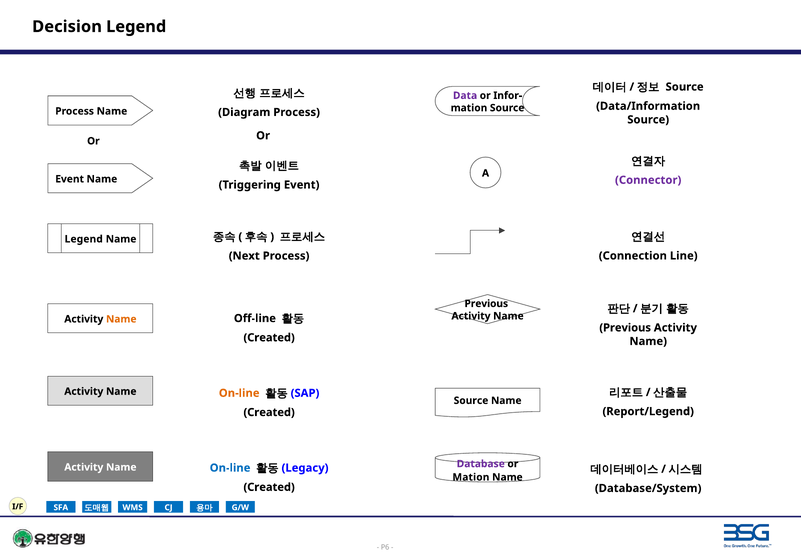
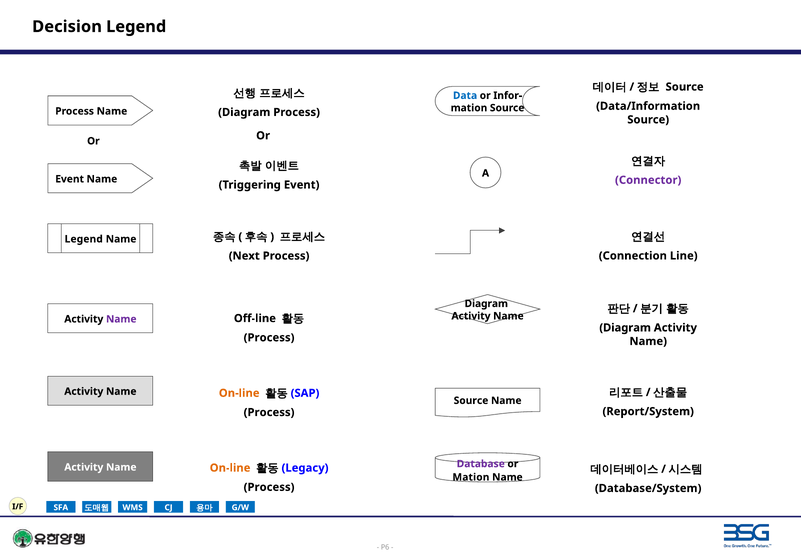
Data colour: purple -> blue
Previous at (486, 303): Previous -> Diagram
Name at (121, 319) colour: orange -> purple
Previous at (625, 327): Previous -> Diagram
Created at (269, 337): Created -> Process
Report/Legend: Report/Legend -> Report/System
Created at (269, 412): Created -> Process
On-line at (230, 468) colour: blue -> orange
Created at (269, 487): Created -> Process
